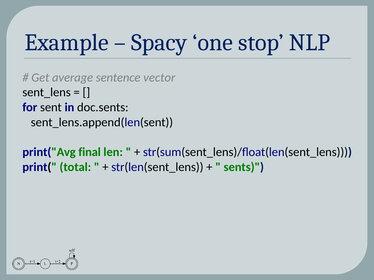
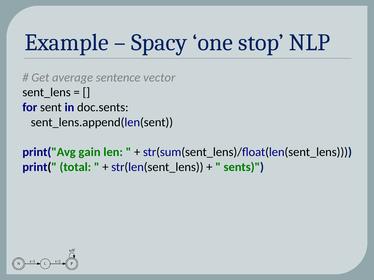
final: final -> gain
